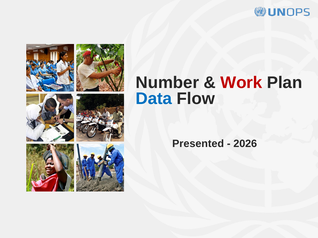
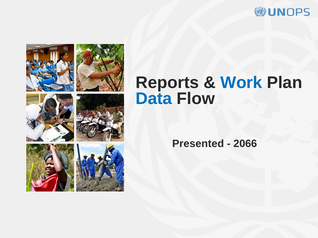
Number: Number -> Reports
Work colour: red -> blue
2026: 2026 -> 2066
